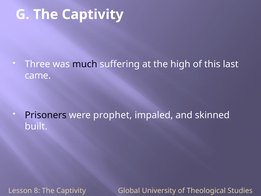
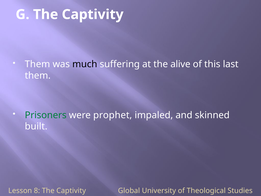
Three at (37, 64): Three -> Them
high: high -> alive
came at (38, 75): came -> them
Prisoners colour: black -> green
